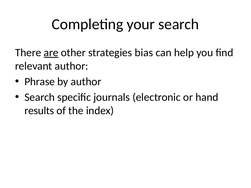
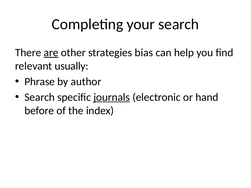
relevant author: author -> usually
journals underline: none -> present
results: results -> before
